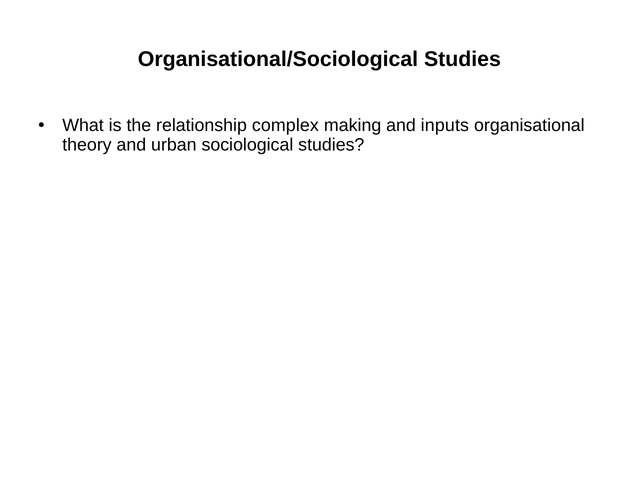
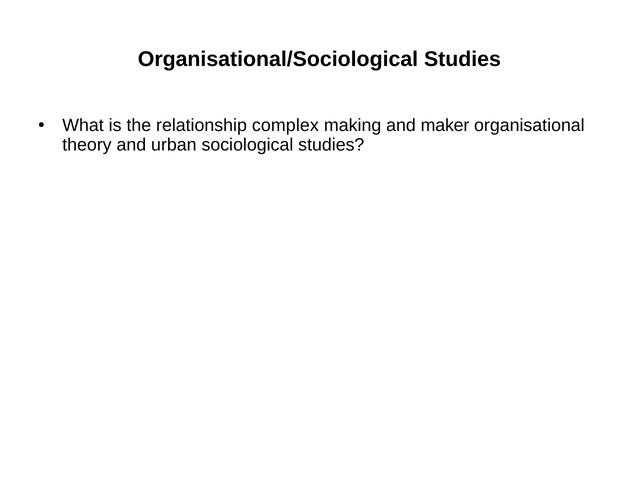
inputs: inputs -> maker
